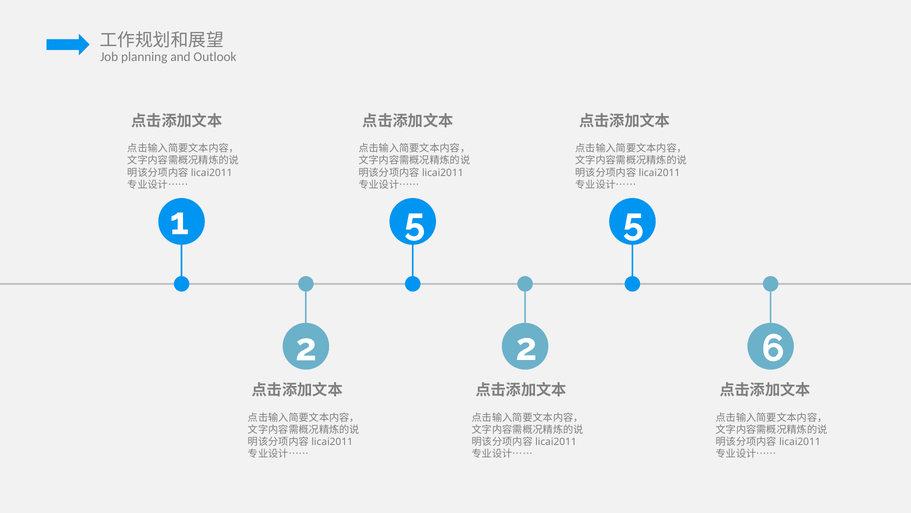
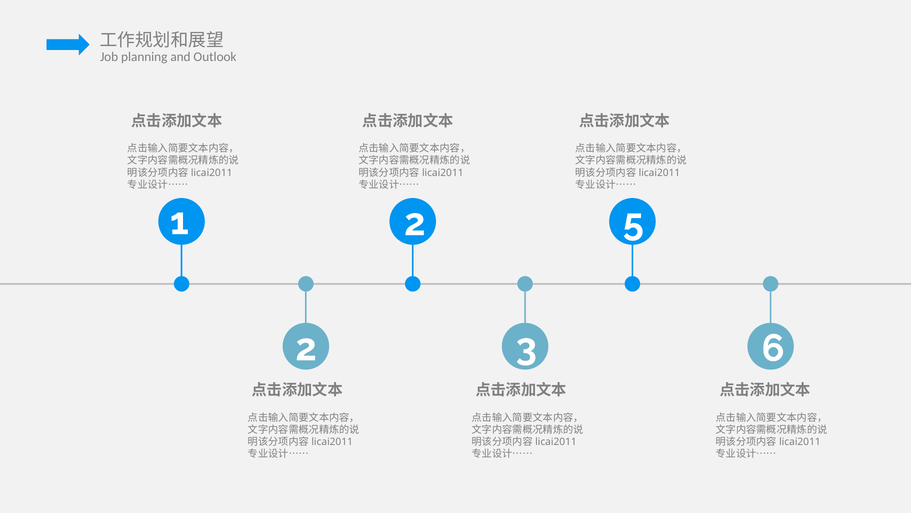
1 5: 5 -> 2
2 2: 2 -> 3
